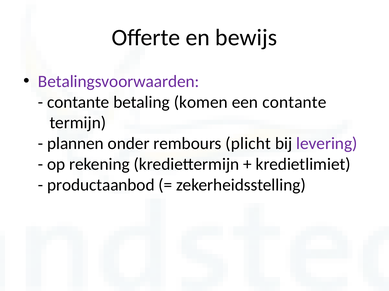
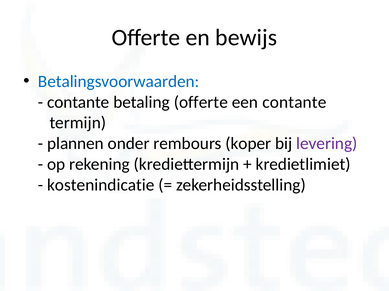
Betalingsvoorwaarden colour: purple -> blue
betaling komen: komen -> offerte
plicht: plicht -> koper
productaanbod: productaanbod -> kostenindicatie
